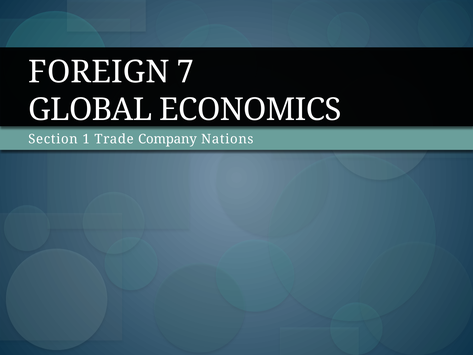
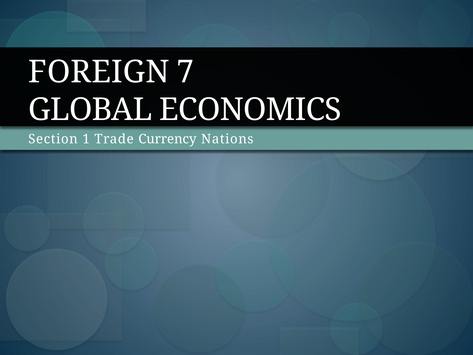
Company: Company -> Currency
